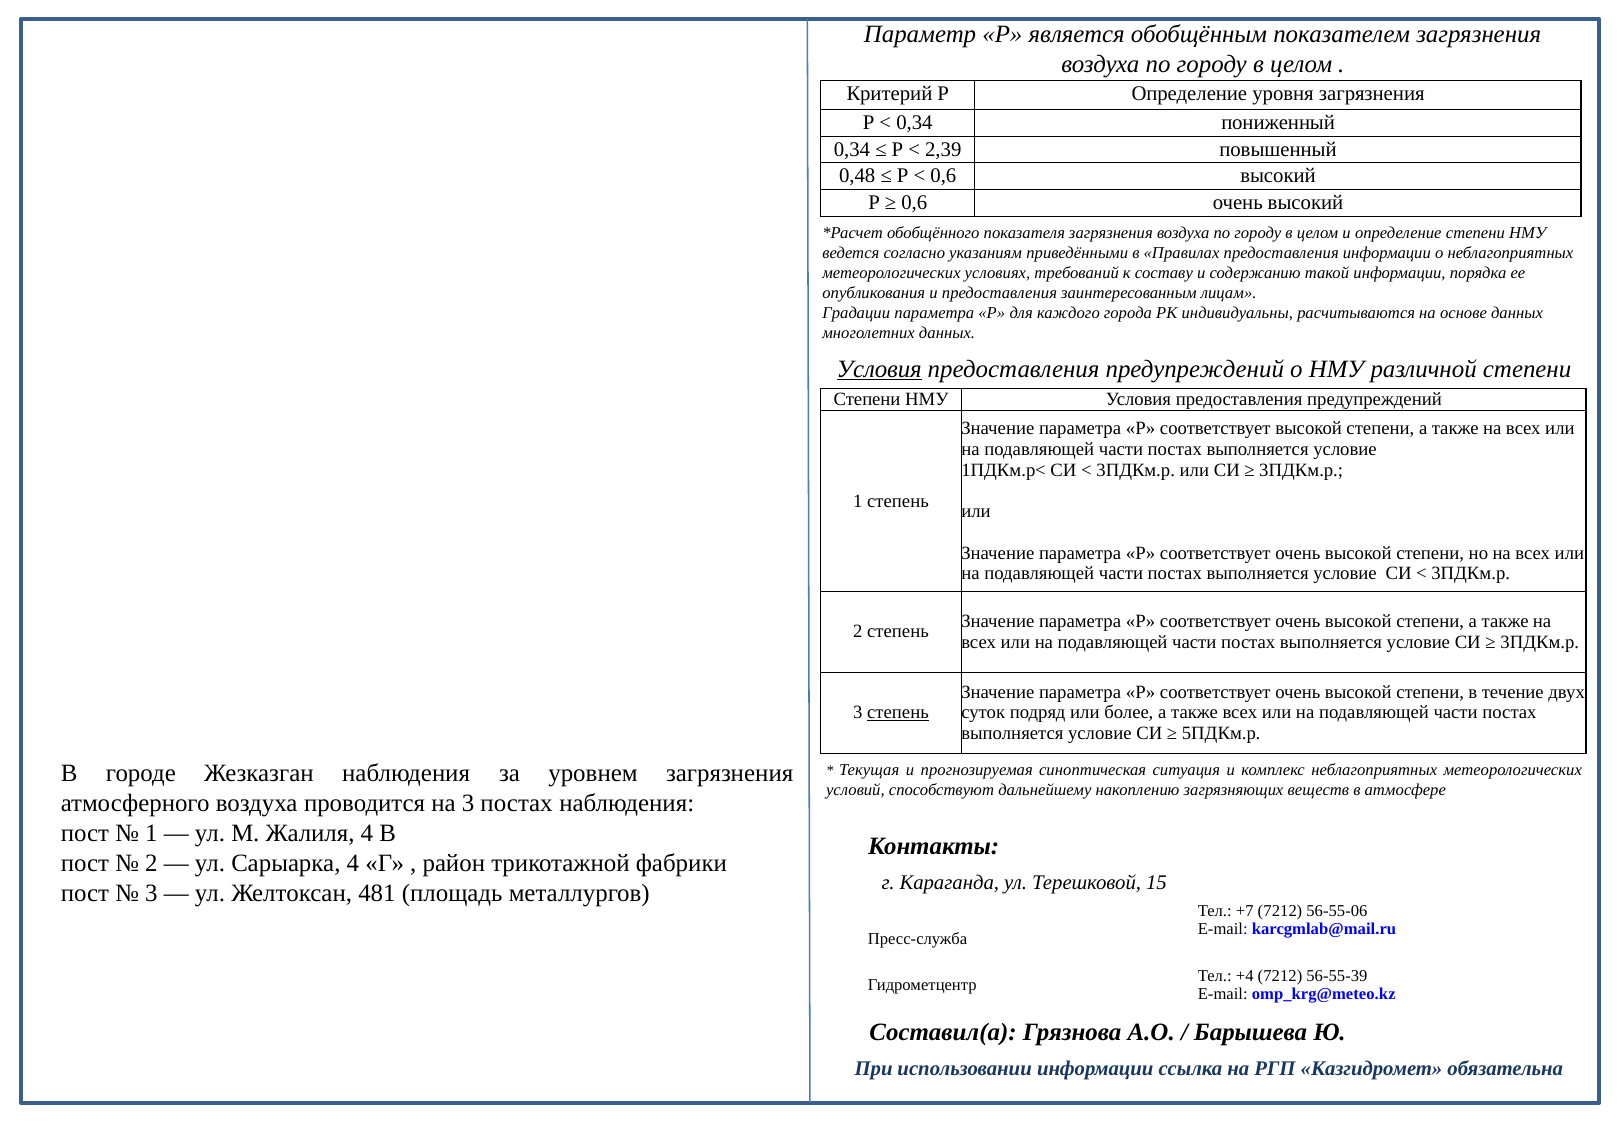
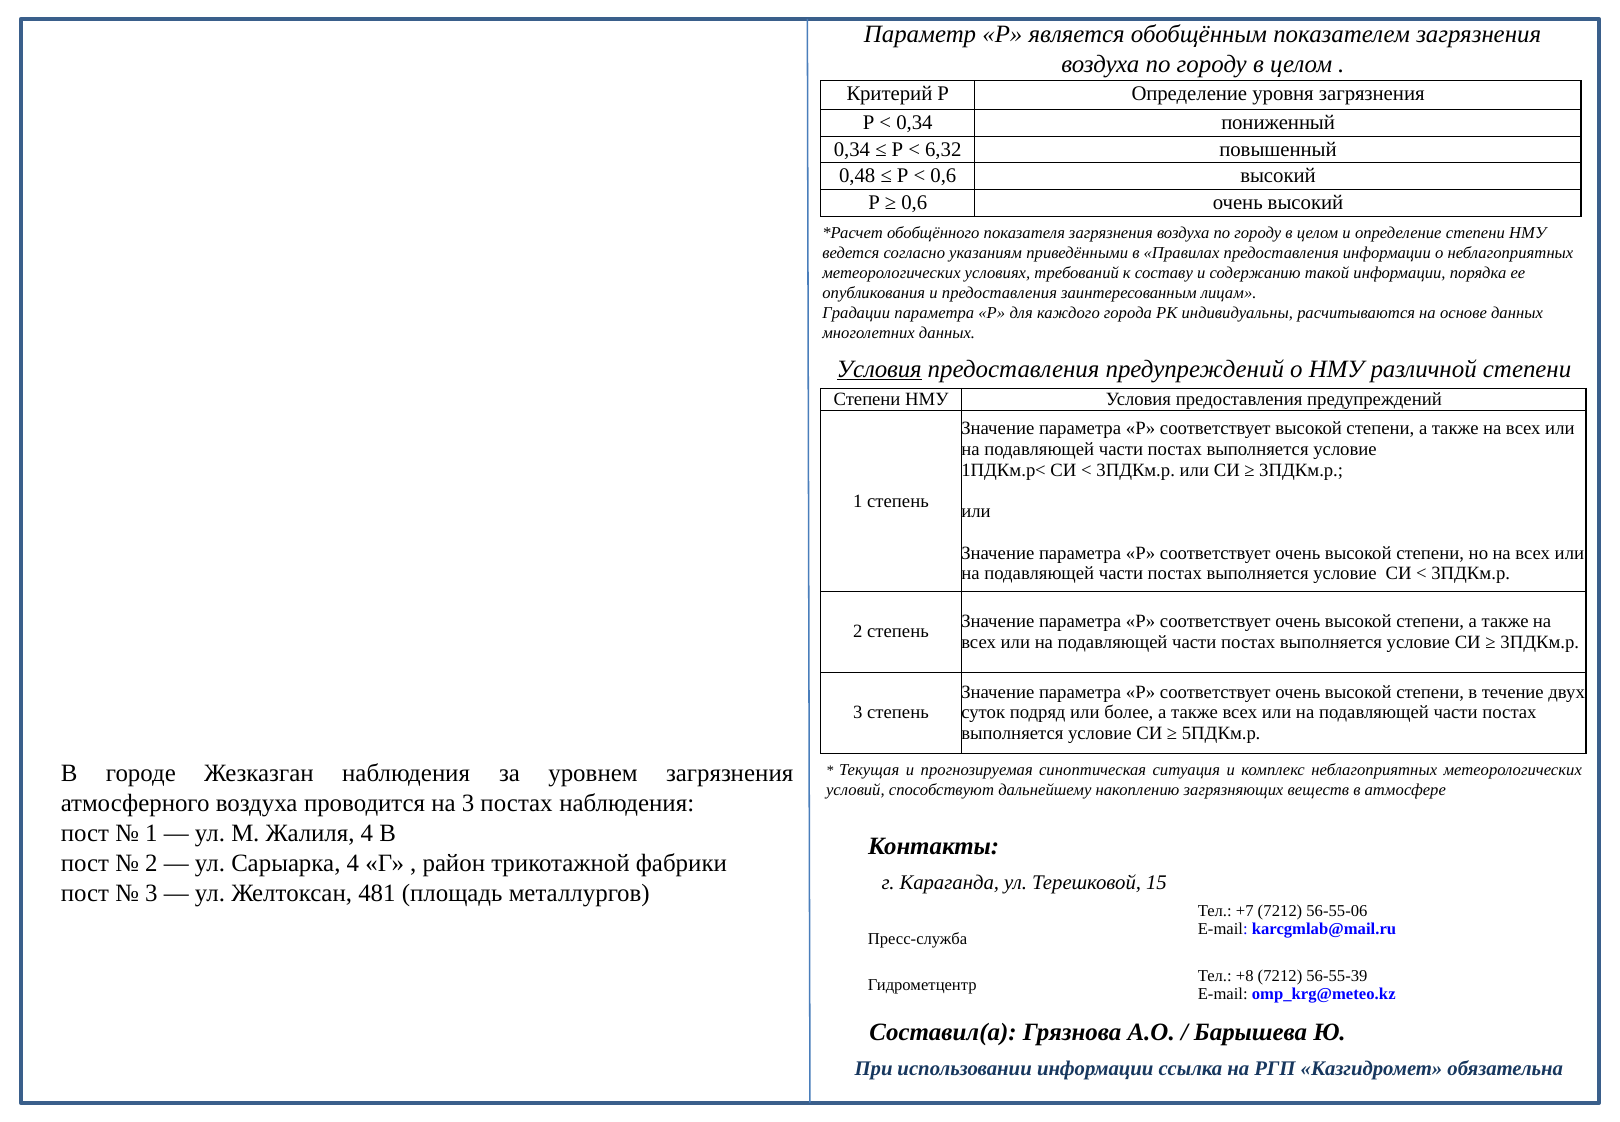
2,39: 2,39 -> 6,32
степень at (898, 712) underline: present -> none
+4: +4 -> +8
